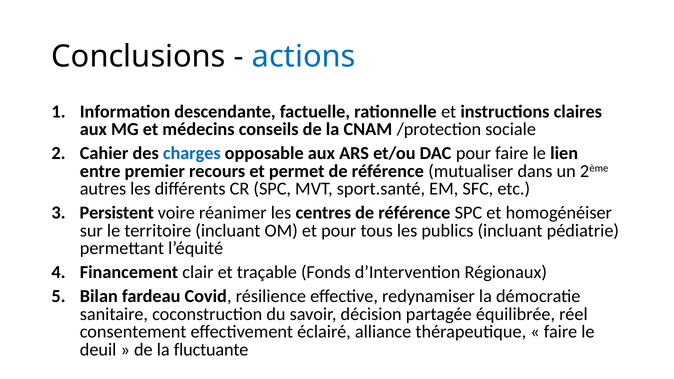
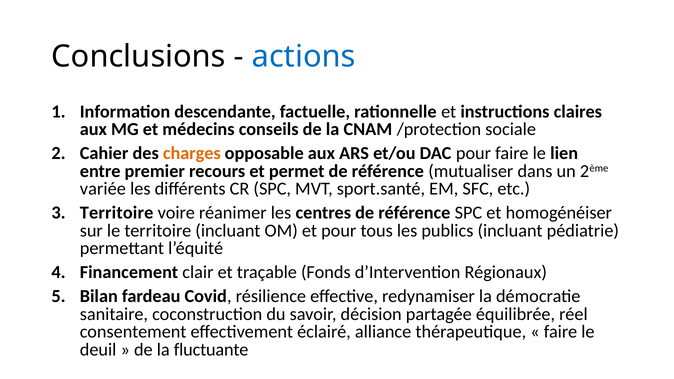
charges colour: blue -> orange
autres: autres -> variée
Persistent at (117, 213): Persistent -> Territoire
